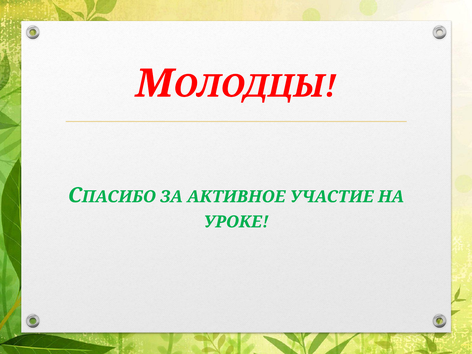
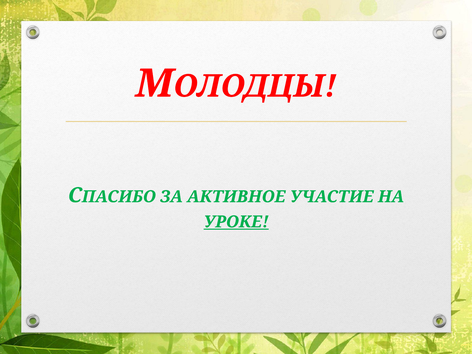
УРОКЕ underline: none -> present
